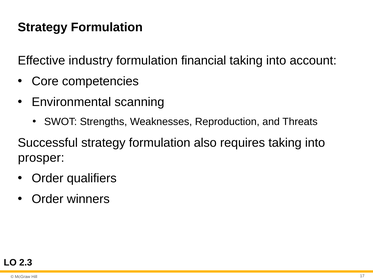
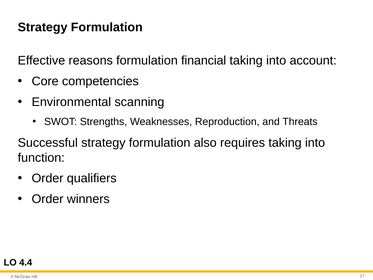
industry: industry -> reasons
prosper: prosper -> function
2.3: 2.3 -> 4.4
